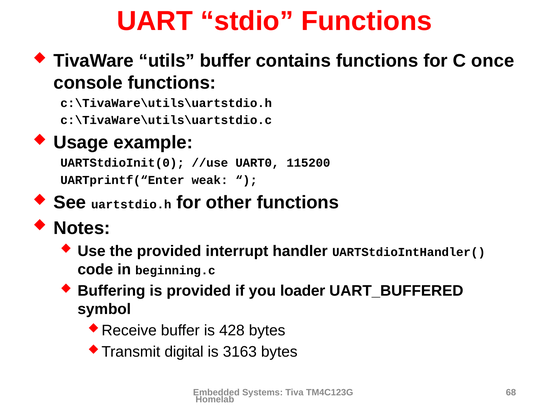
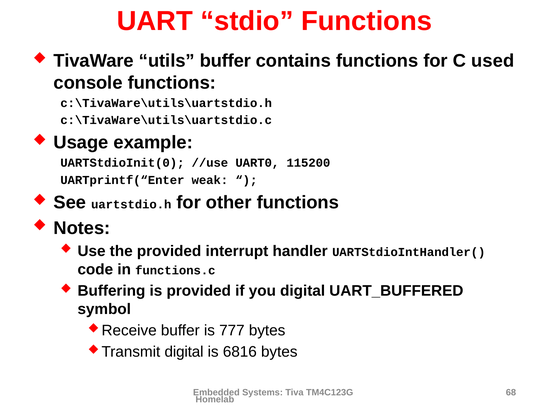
once: once -> used
beginning.c: beginning.c -> functions.c
you loader: loader -> digital
428: 428 -> 777
3163: 3163 -> 6816
